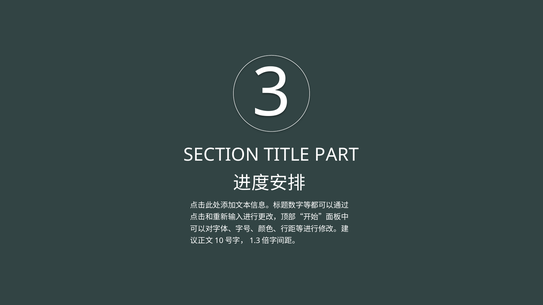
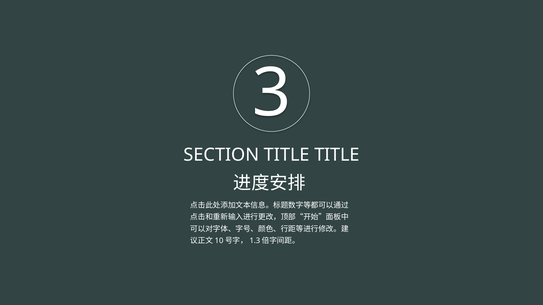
TITLE PART: PART -> TITLE
